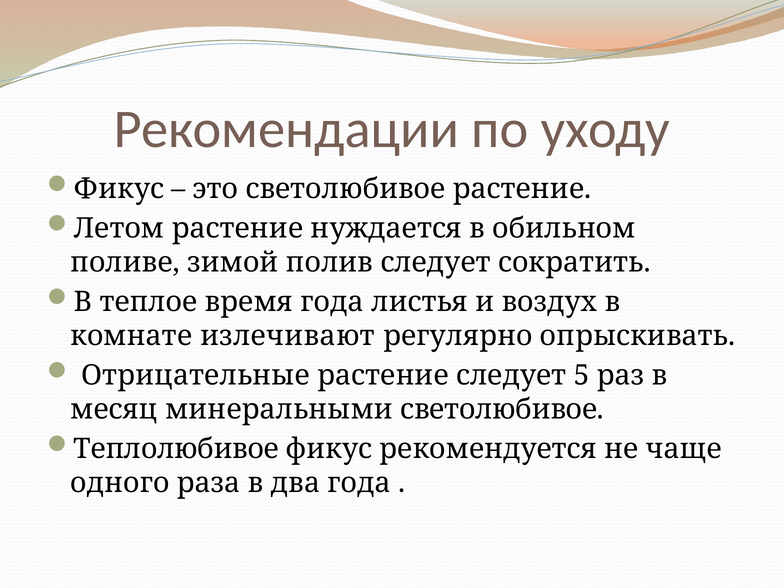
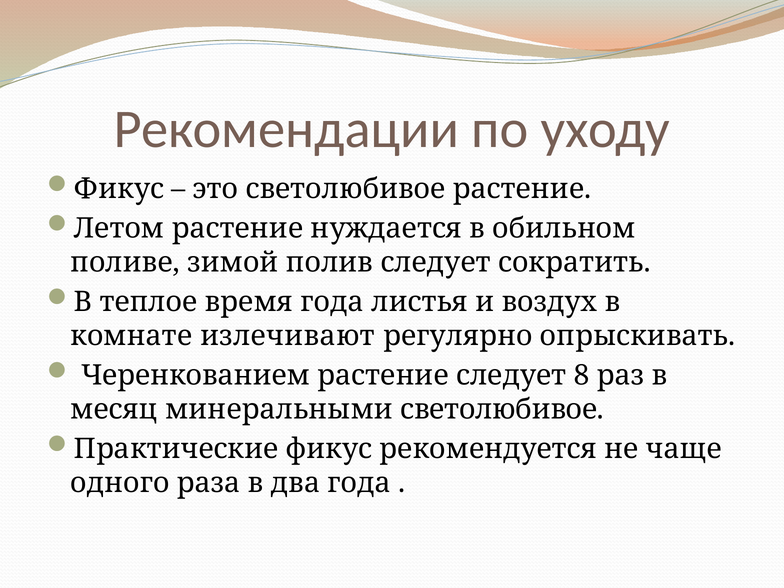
Отрицательные: Отрицательные -> Черенкованием
5: 5 -> 8
Теплолюбивое: Теплолюбивое -> Практические
